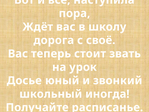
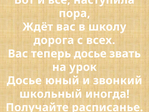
своё: своё -> всех
теперь стоит: стоит -> досье
